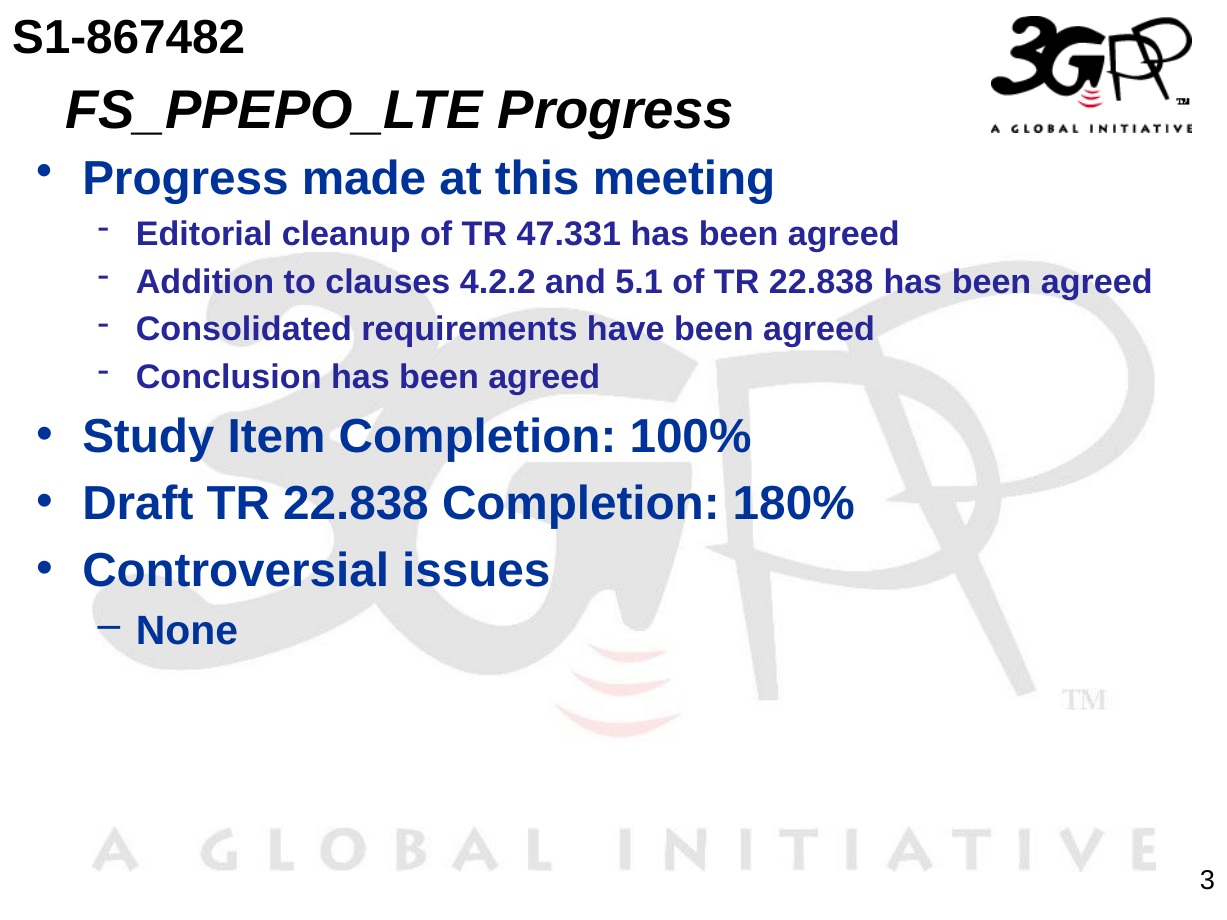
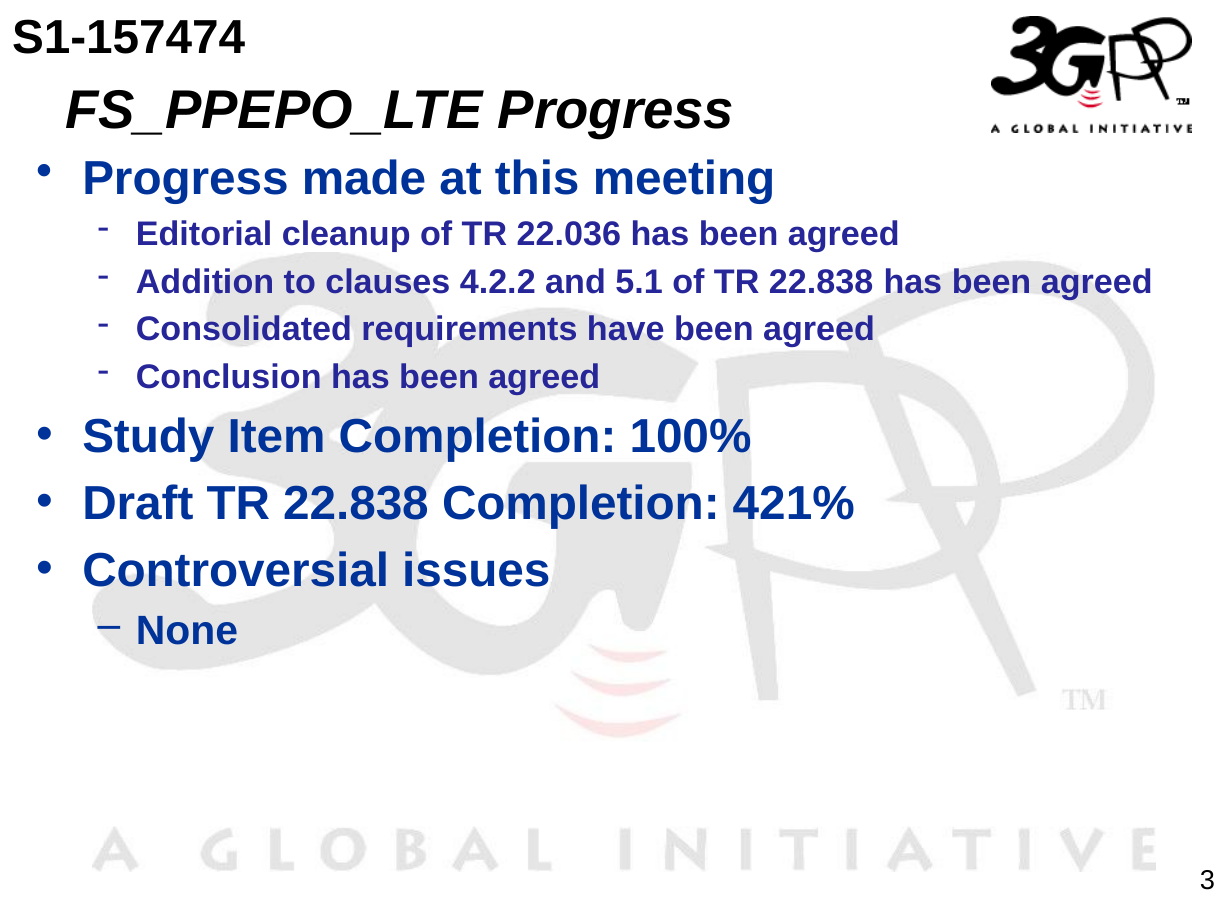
S1-867482: S1-867482 -> S1-157474
47.331: 47.331 -> 22.036
180%: 180% -> 421%
